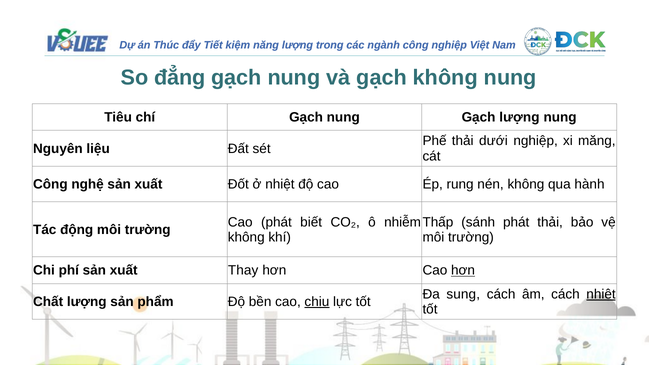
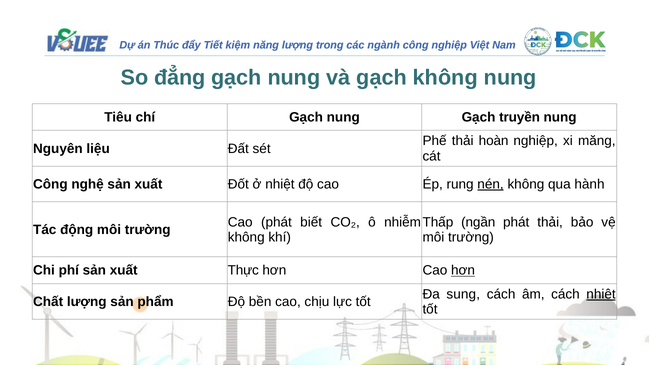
Gạch lượng: lượng -> truyền
dưới: dưới -> hoàn
nén underline: none -> present
sánh: sánh -> ngần
Thay: Thay -> Thực
chịu underline: present -> none
